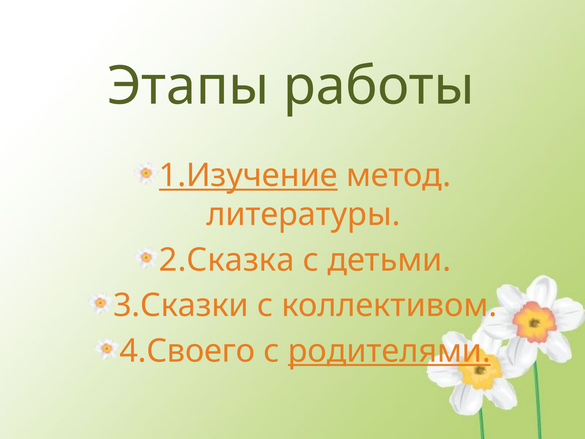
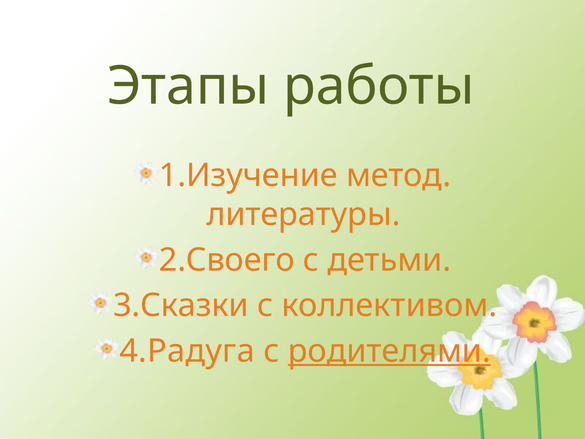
1.Изучение underline: present -> none
2.Сказка: 2.Сказка -> 2.Своего
4.Своего: 4.Своего -> 4.Радуга
